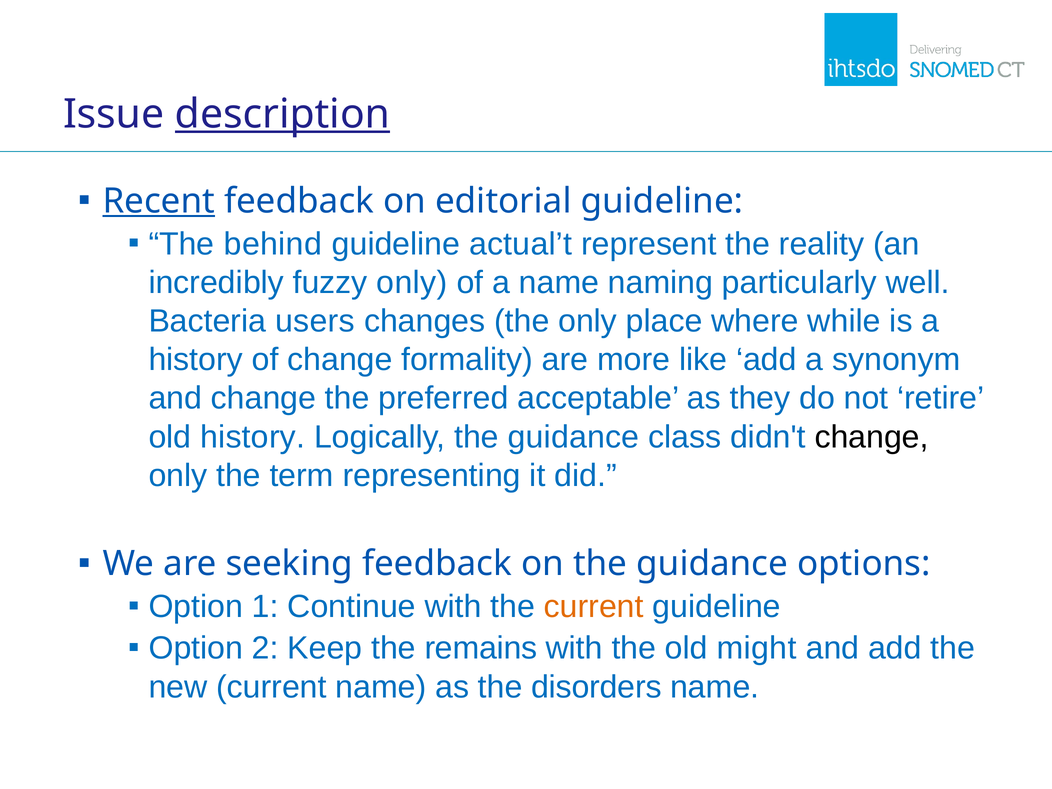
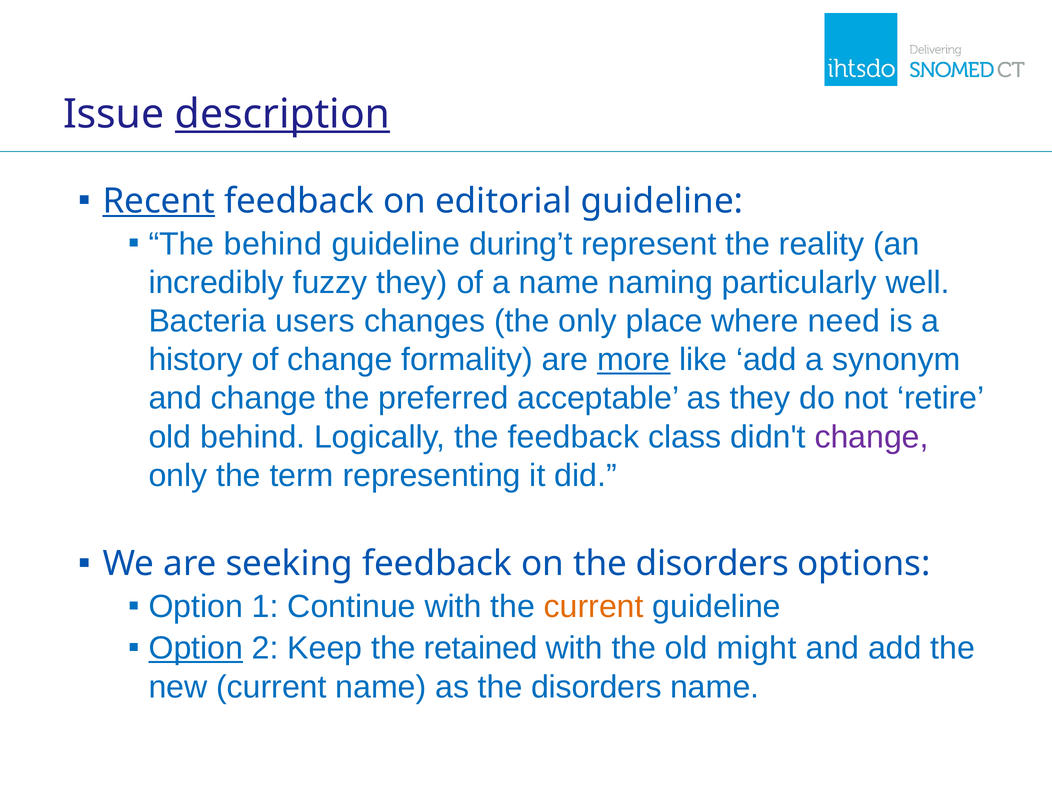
actual’t: actual’t -> during’t
fuzzy only: only -> they
while: while -> need
more underline: none -> present
old history: history -> behind
Logically the guidance: guidance -> feedback
change at (872, 437) colour: black -> purple
on the guidance: guidance -> disorders
Option at (196, 648) underline: none -> present
remains: remains -> retained
